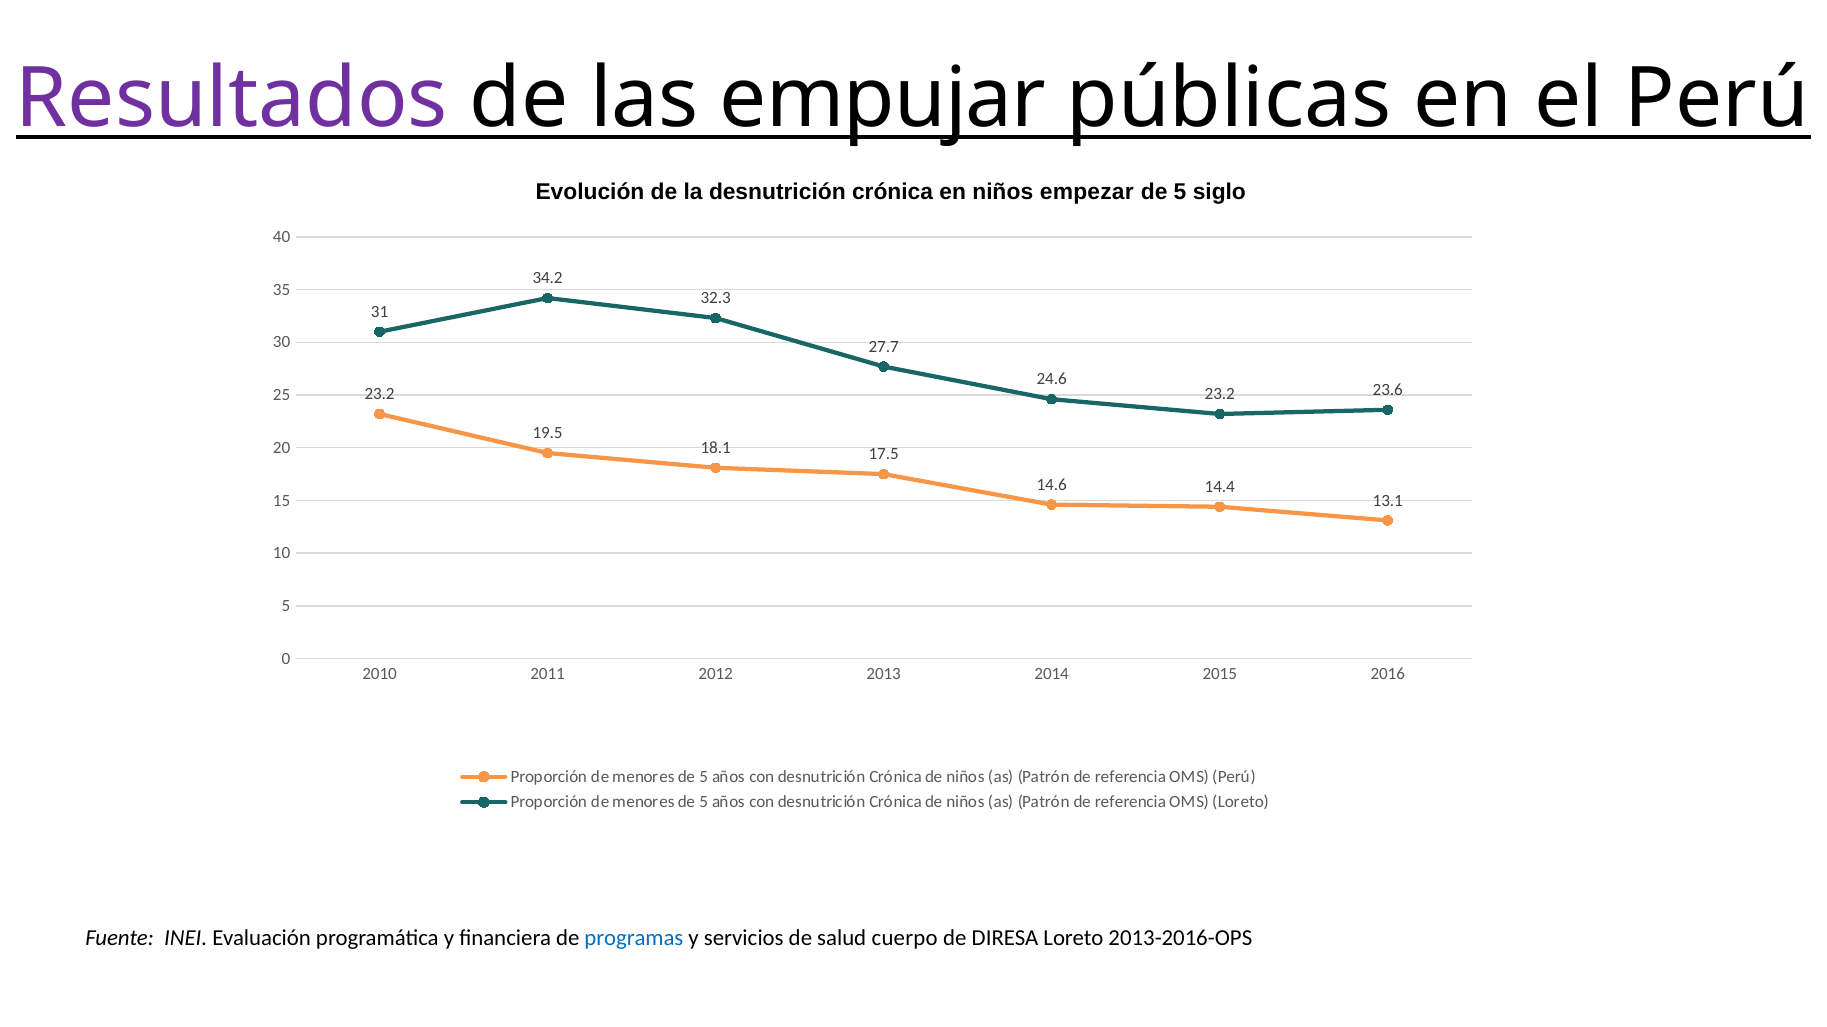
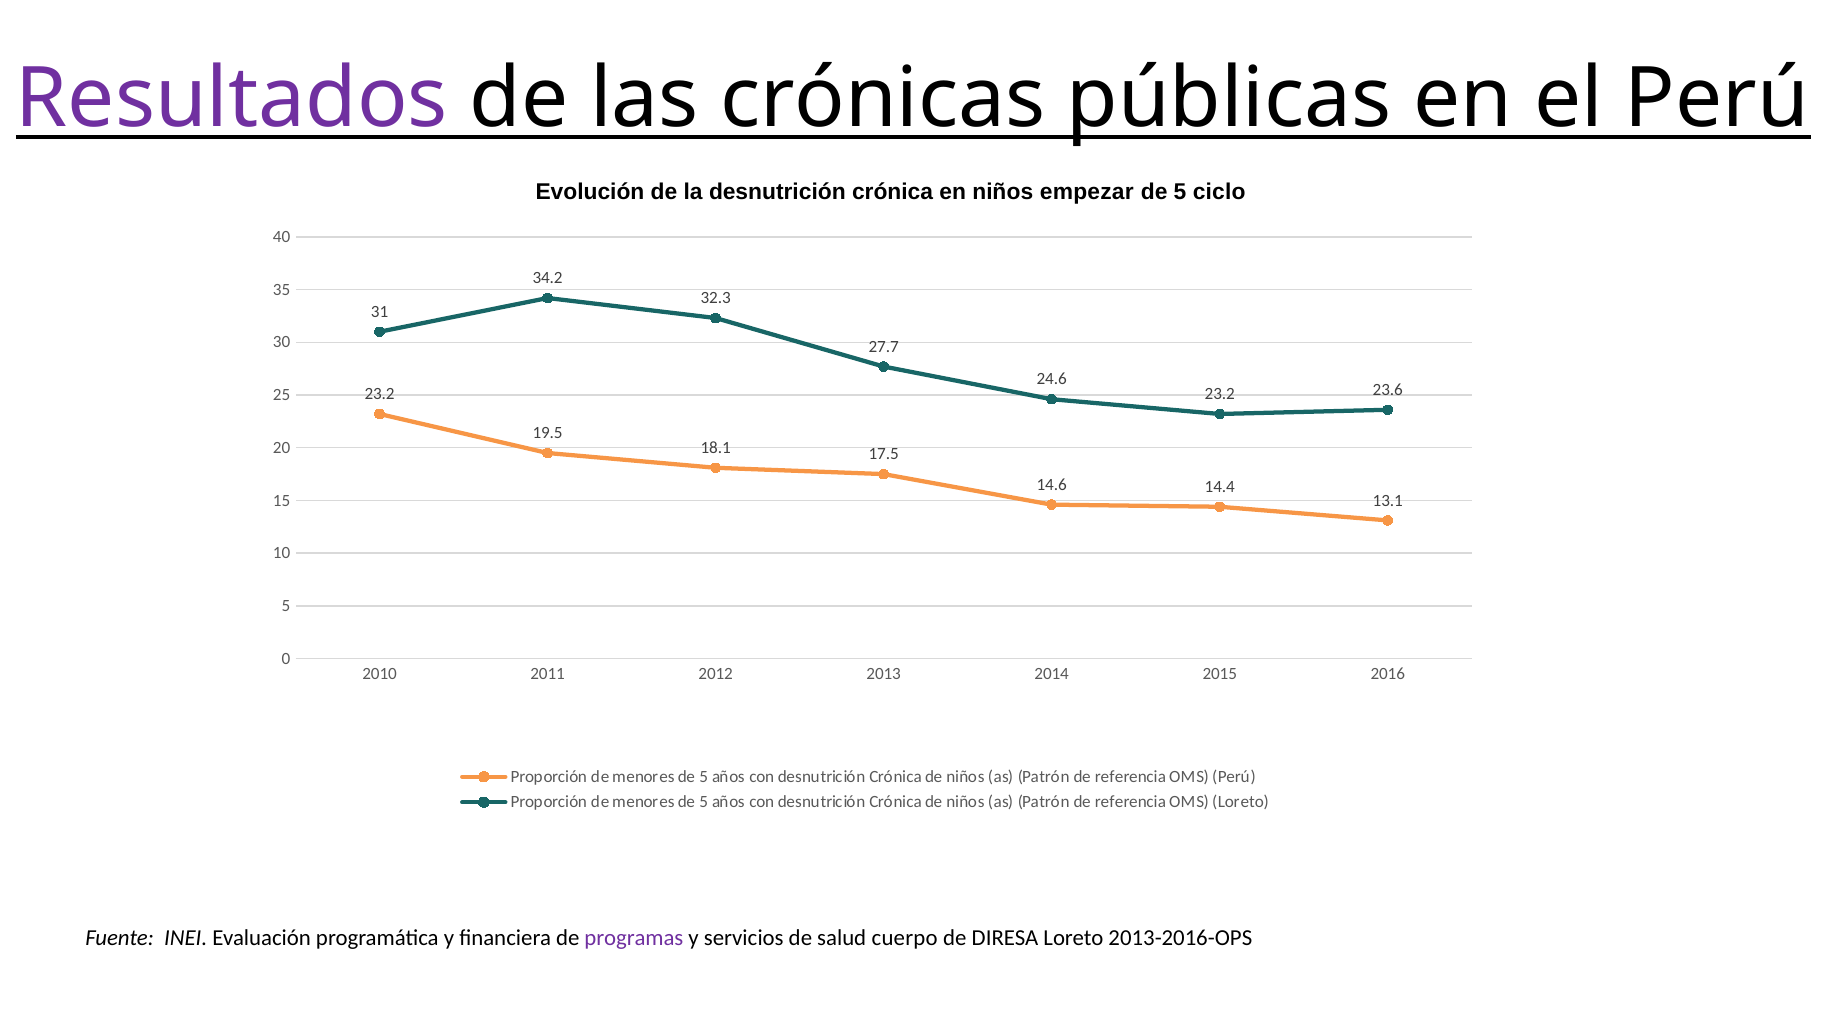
empujar: empujar -> crónicas
siglo: siglo -> ciclo
programas colour: blue -> purple
